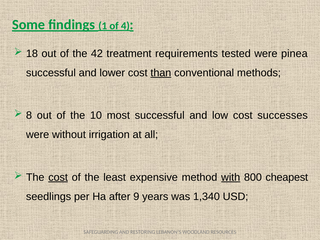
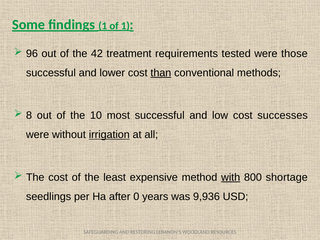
of 4: 4 -> 1
18: 18 -> 96
pinea: pinea -> those
irrigation underline: none -> present
cost at (58, 177) underline: present -> none
cheapest: cheapest -> shortage
9: 9 -> 0
1,340: 1,340 -> 9,936
